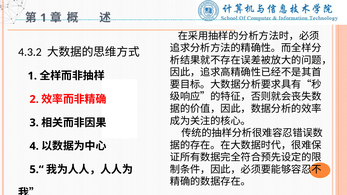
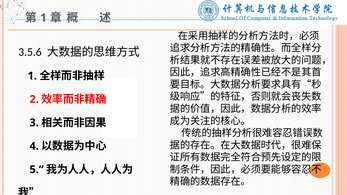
4.3.2: 4.3.2 -> 3.5.6
